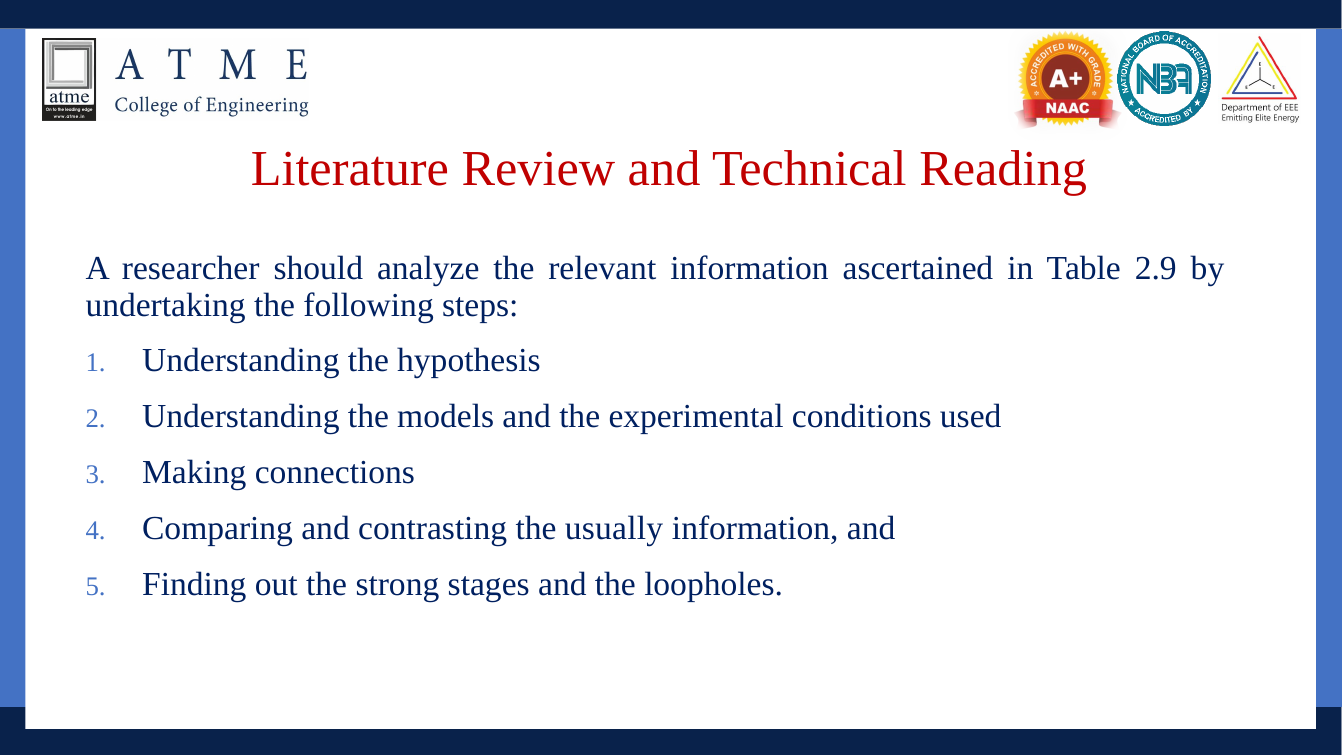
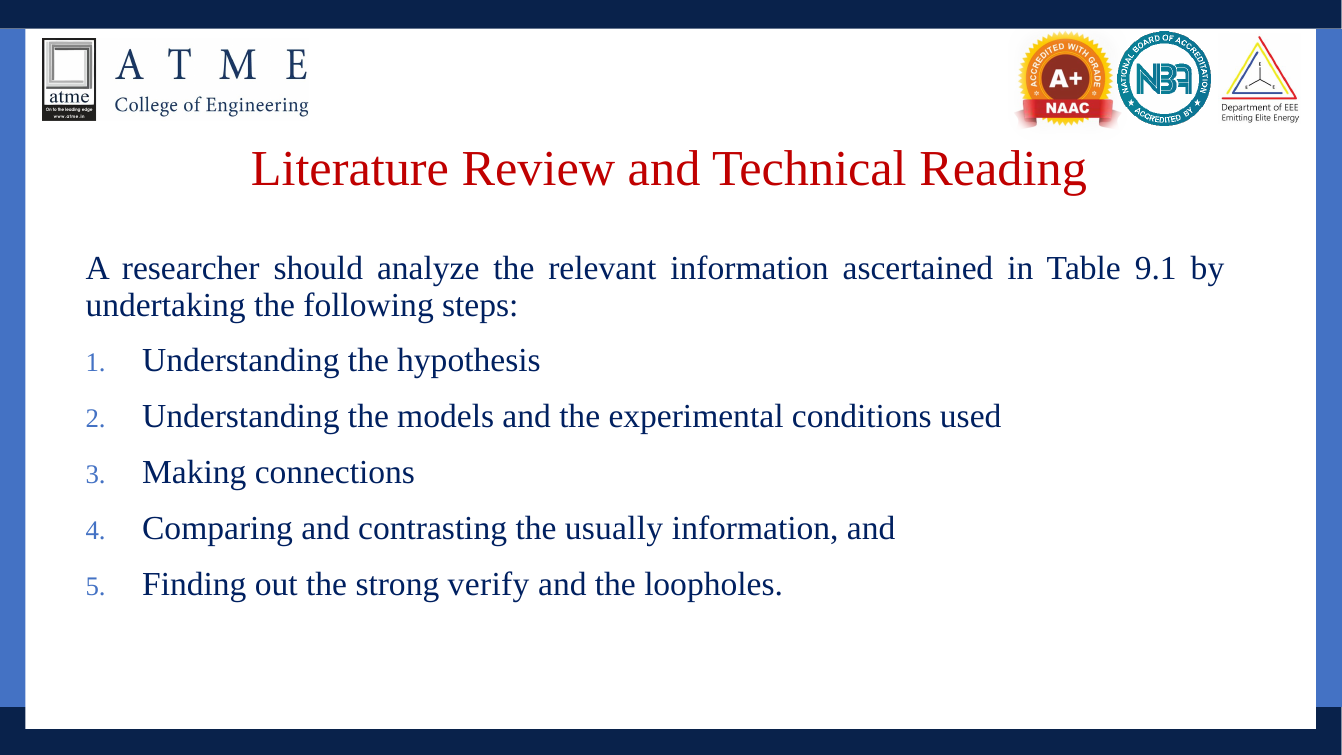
2.9: 2.9 -> 9.1
stages: stages -> verify
